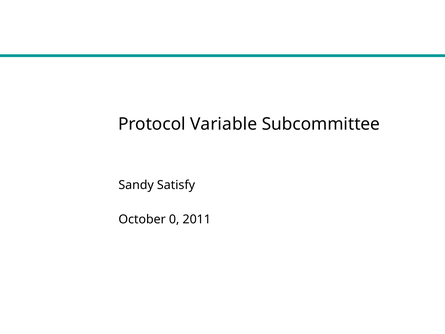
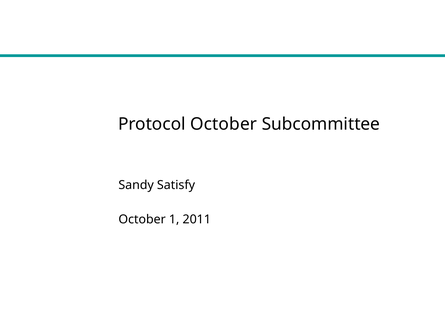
Protocol Variable: Variable -> October
0: 0 -> 1
